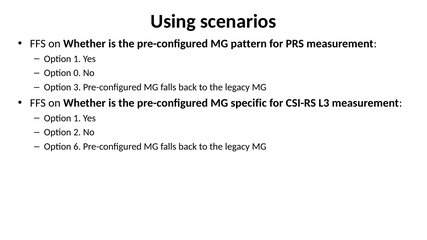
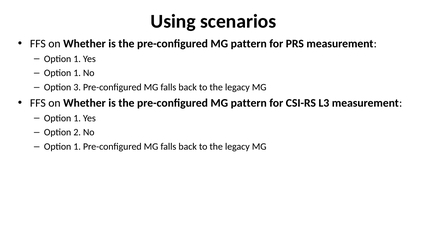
0 at (77, 73): 0 -> 1
specific at (249, 103): specific -> pattern
6 at (77, 147): 6 -> 1
